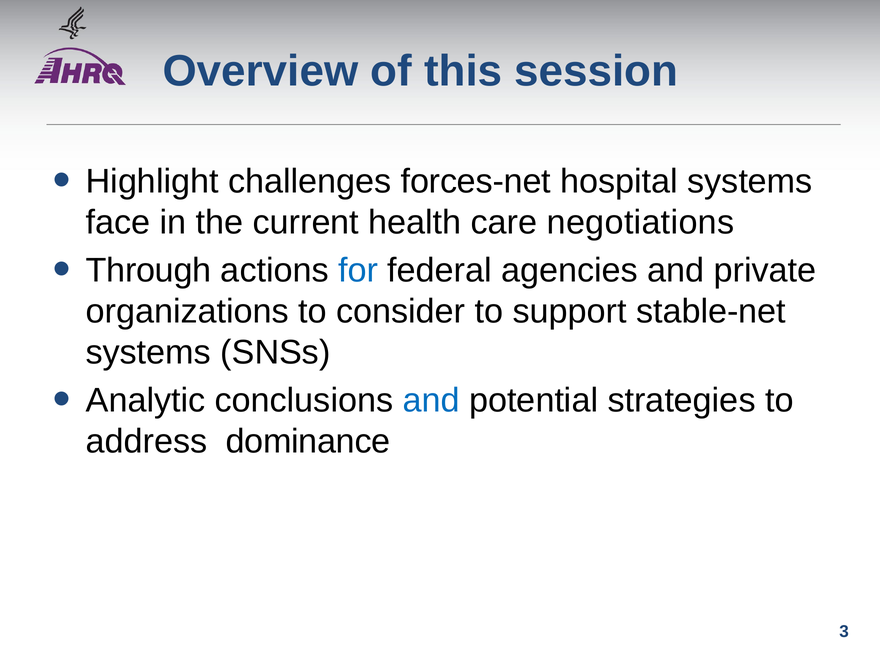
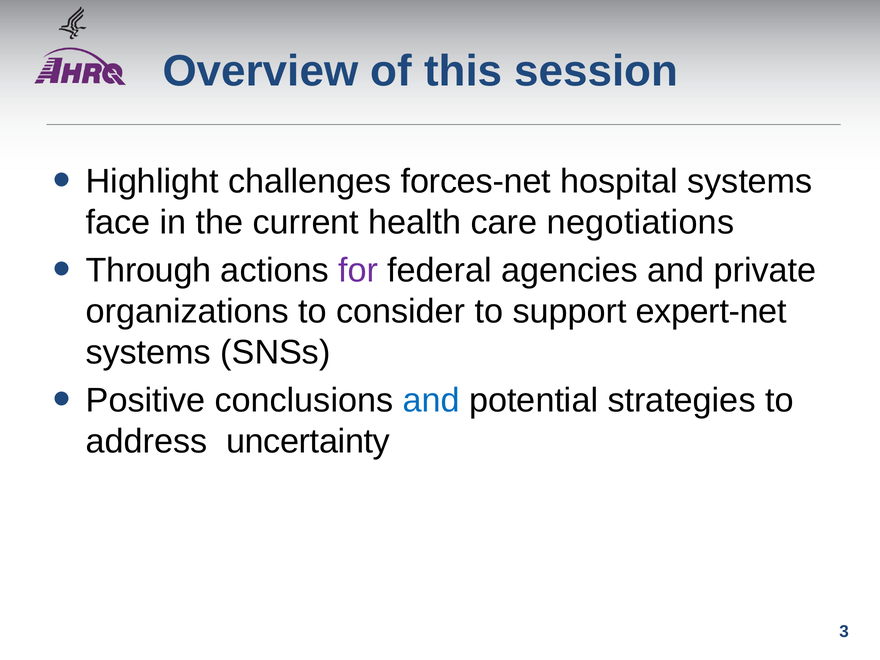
for colour: blue -> purple
stable-net: stable-net -> expert-net
Analytic: Analytic -> Positive
dominance: dominance -> uncertainty
